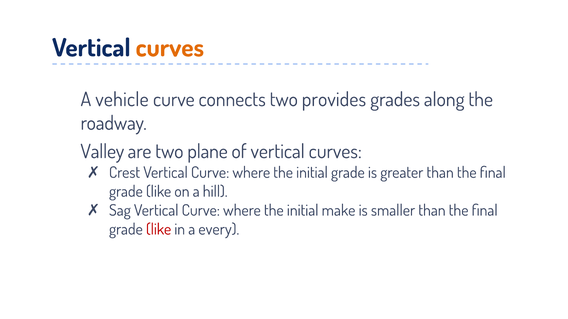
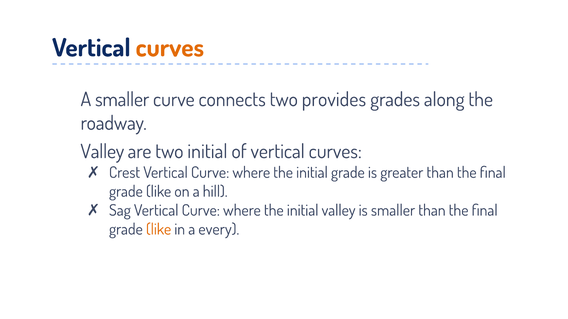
A vehicle: vehicle -> smaller
two plane: plane -> initial
initial make: make -> valley
like at (159, 230) colour: red -> orange
